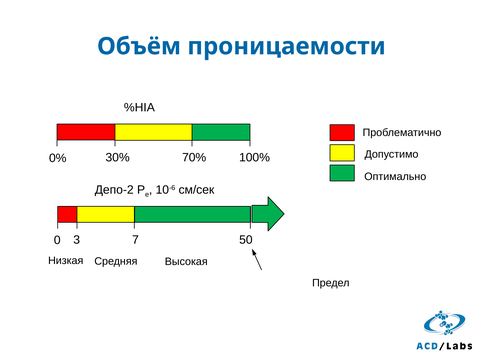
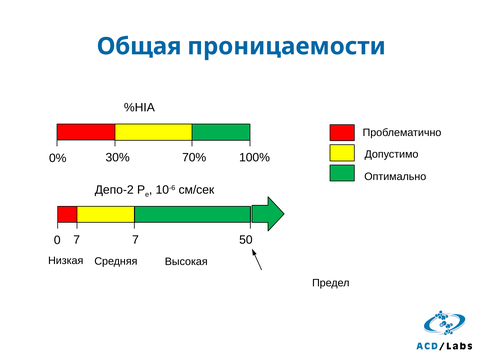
Объём: Объём -> Общая
0 3: 3 -> 7
